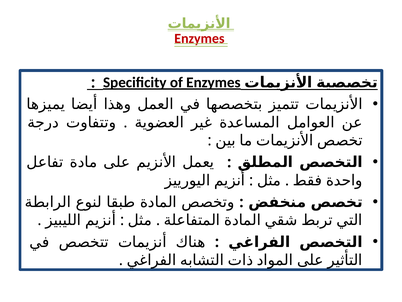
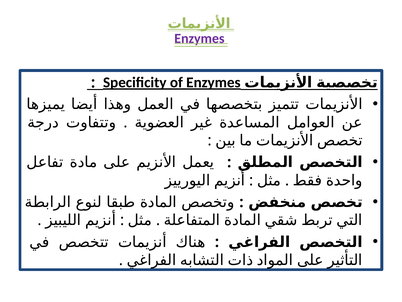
Enzymes at (199, 38) colour: red -> purple
